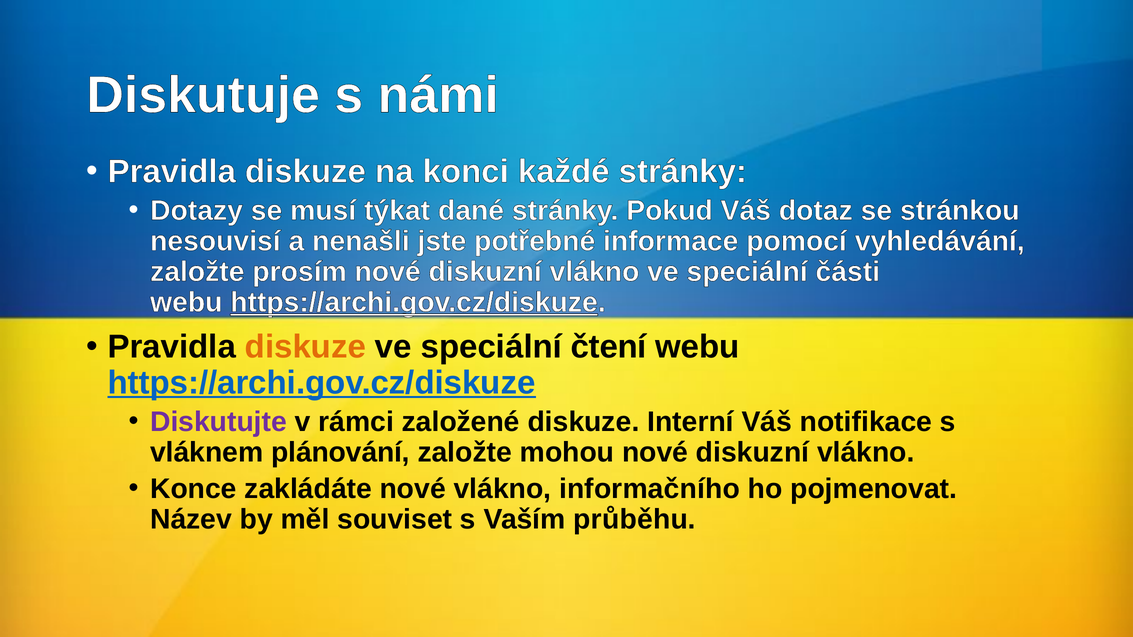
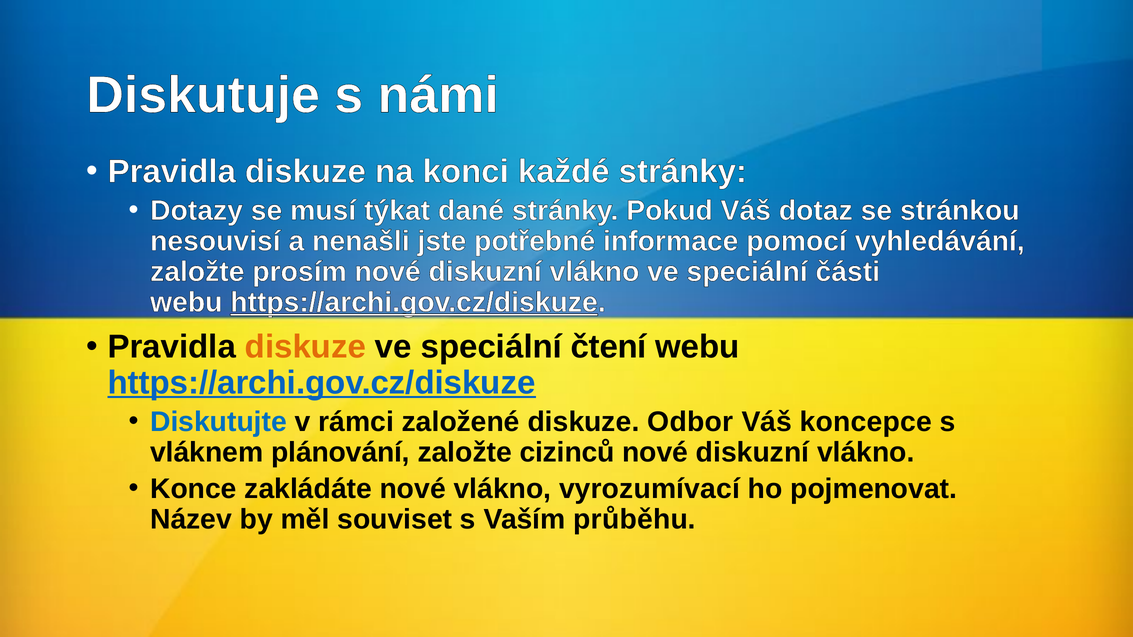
Diskutujte colour: purple -> blue
Interní: Interní -> Odbor
notifikace: notifikace -> koncepce
mohou: mohou -> cizinců
informačního: informačního -> vyrozumívací
